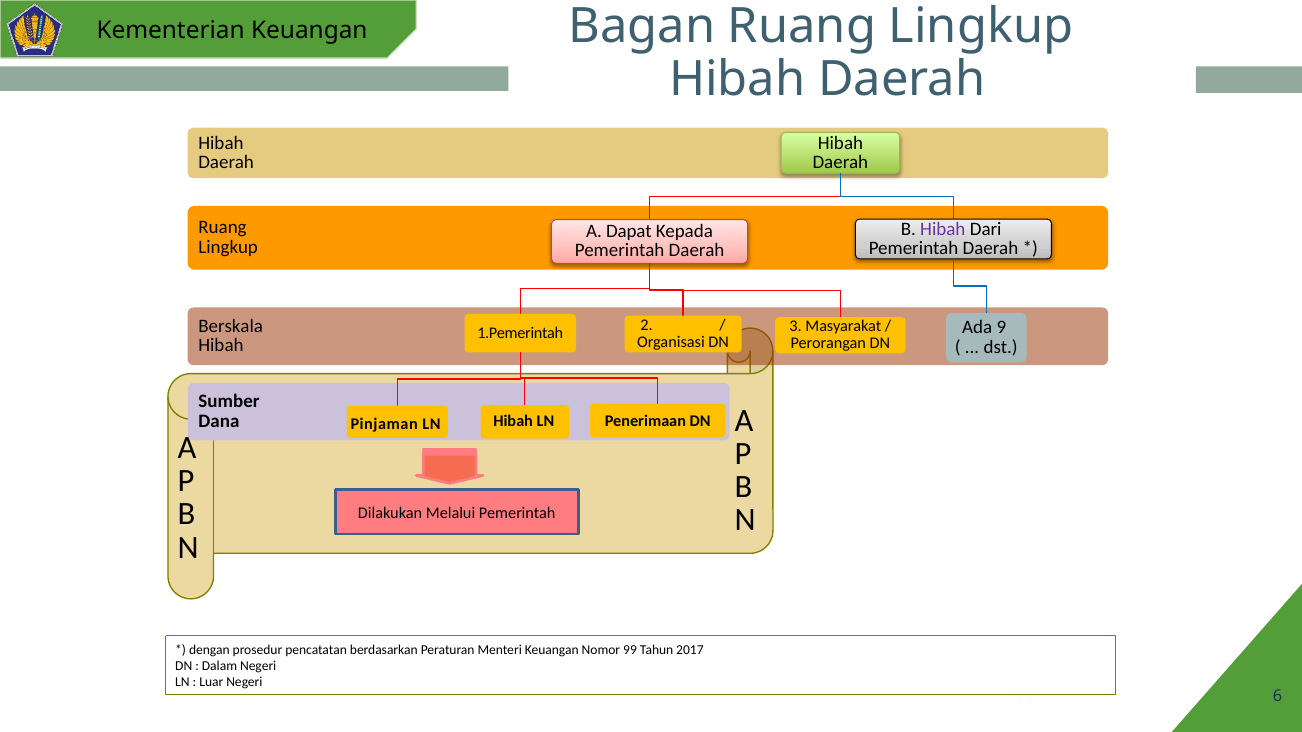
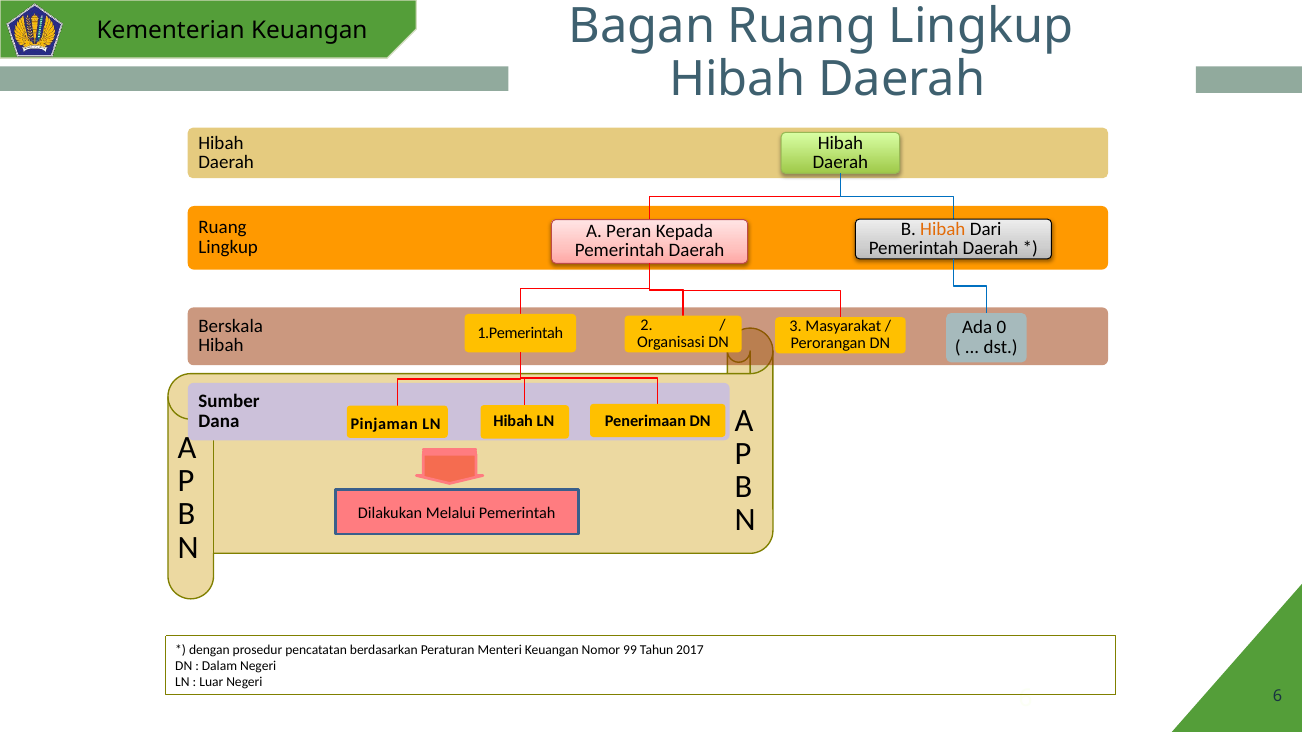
Hibah at (943, 229) colour: purple -> orange
Dapat: Dapat -> Peran
9: 9 -> 0
